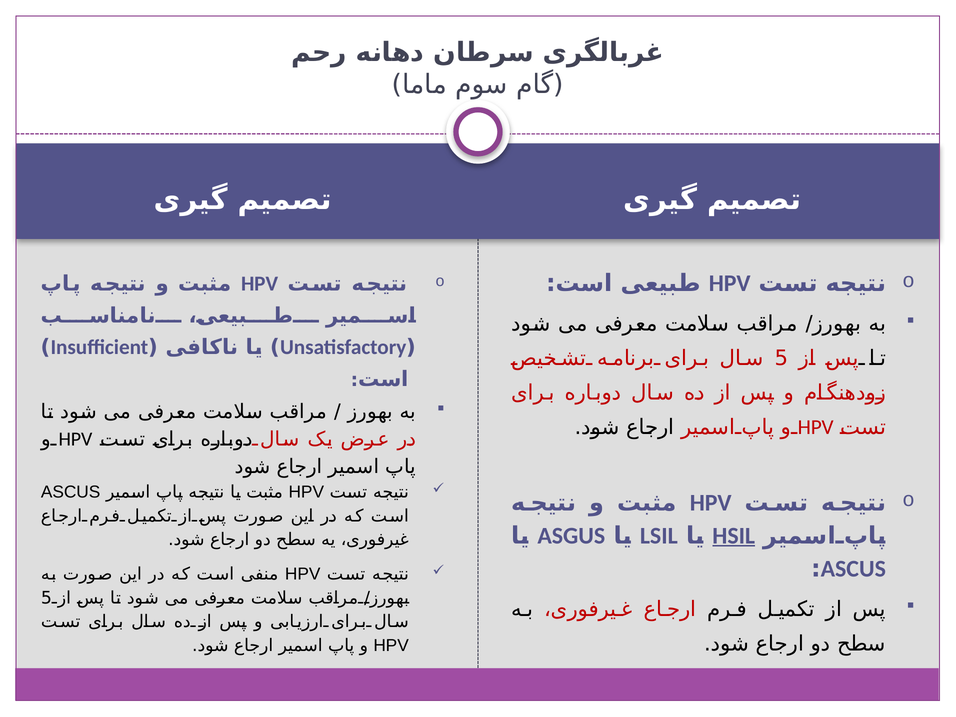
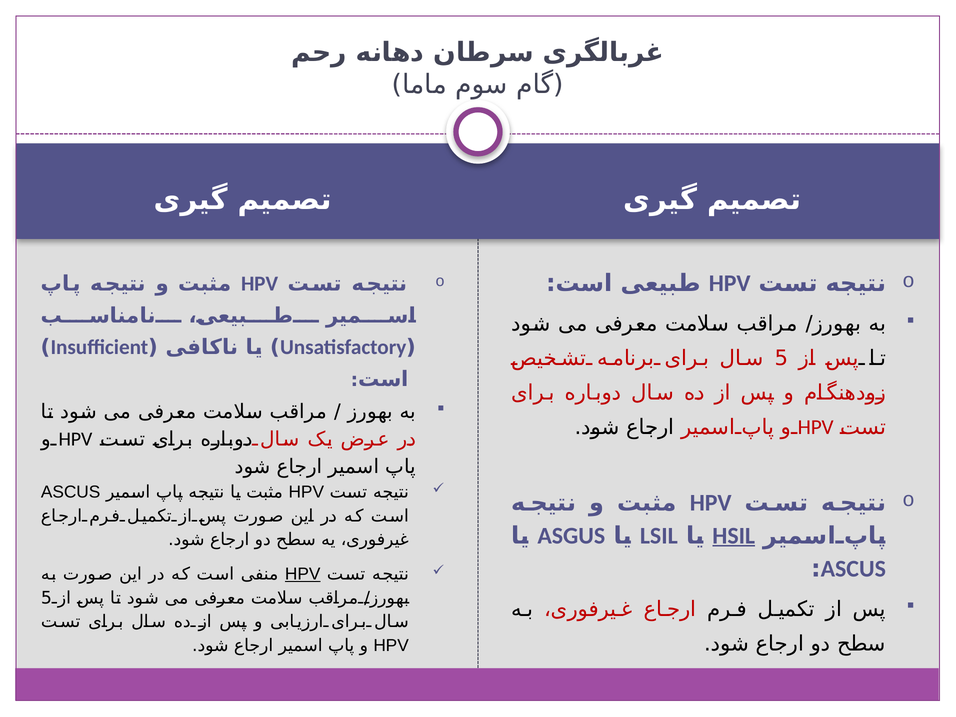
HPV at (303, 574) underline: none -> present
